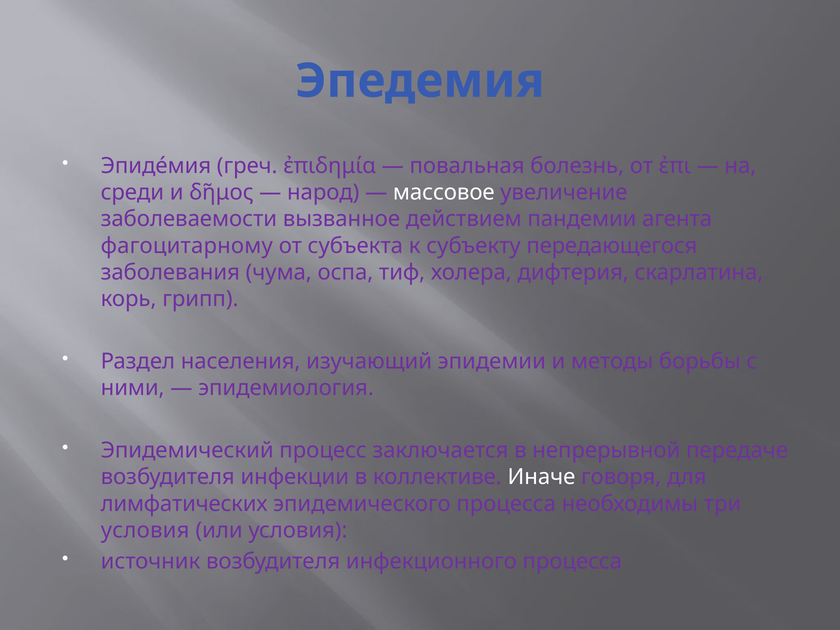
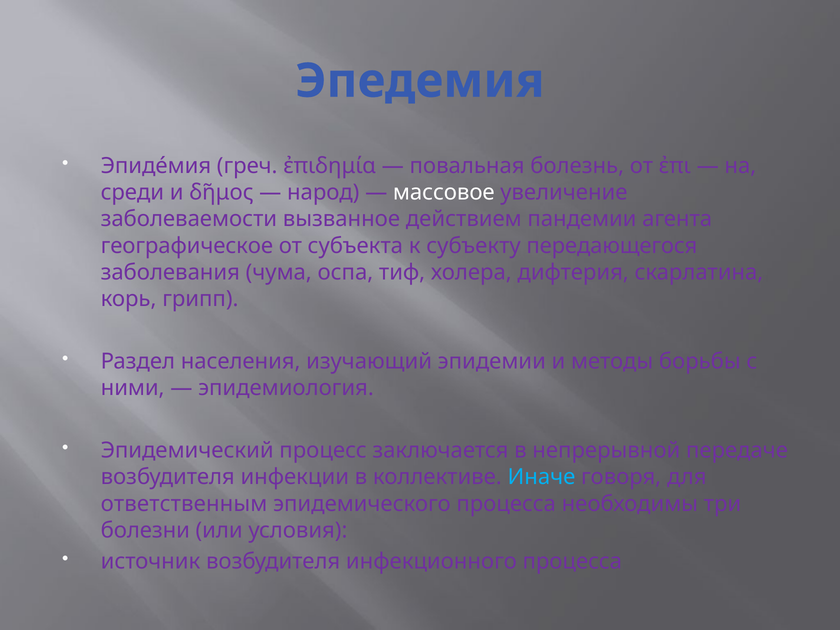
фагоцитарному: фагоцитарному -> географическое
Иначе colour: white -> light blue
лимфатических: лимфатических -> ответственным
условия at (145, 530): условия -> болезни
